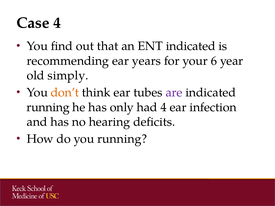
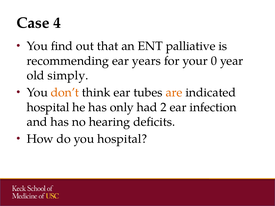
ENT indicated: indicated -> palliative
6: 6 -> 0
are colour: purple -> orange
running at (48, 107): running -> hospital
had 4: 4 -> 2
you running: running -> hospital
